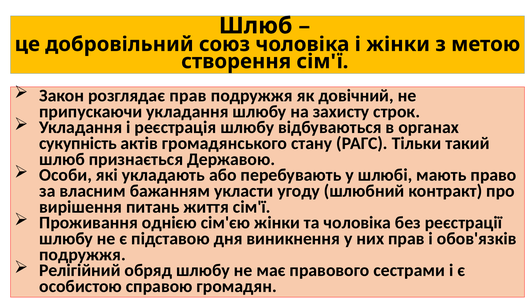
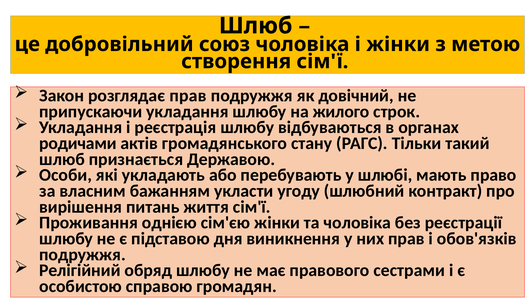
захисту: захисту -> жилого
сукупність: сукупність -> родичами
